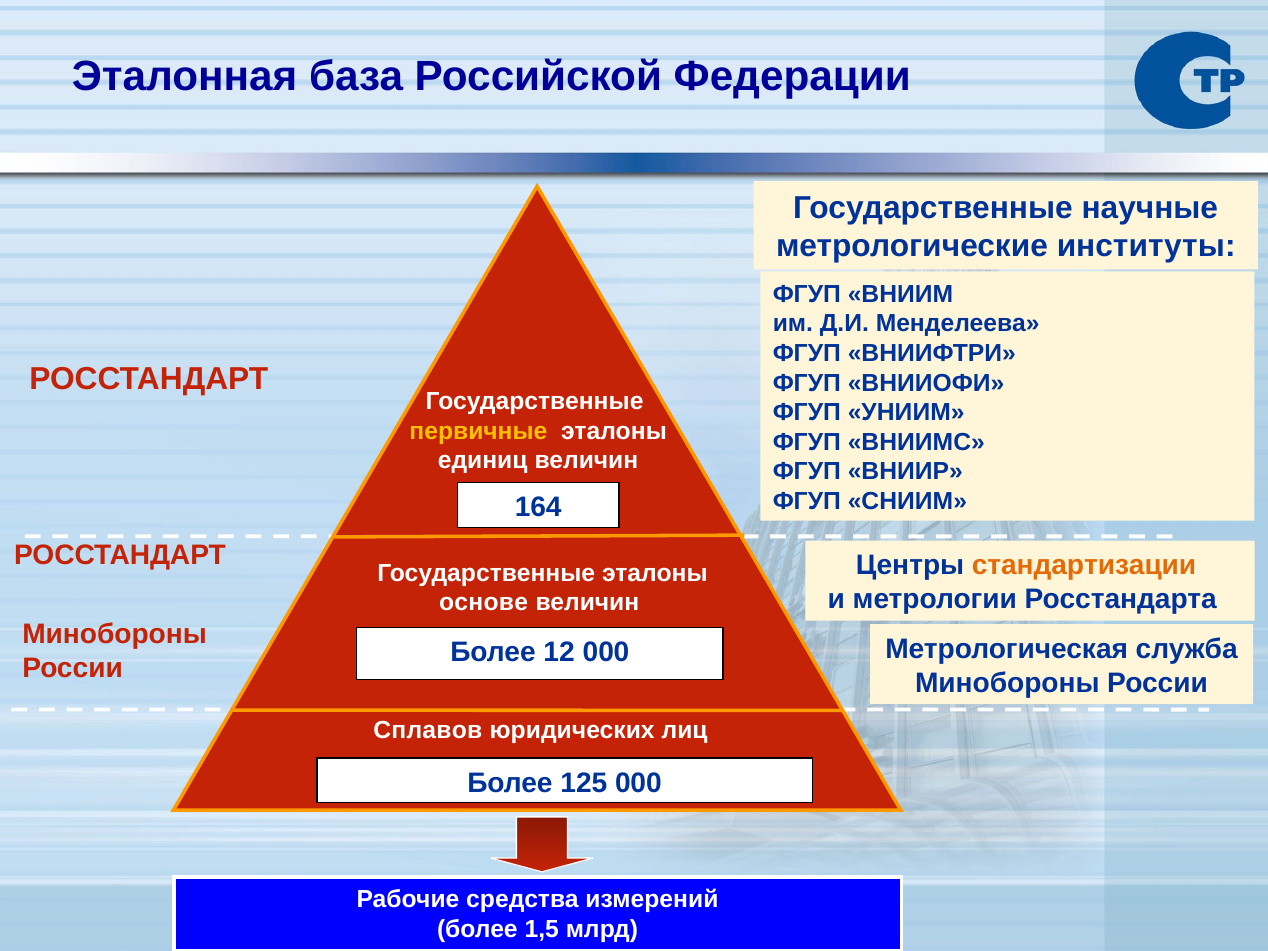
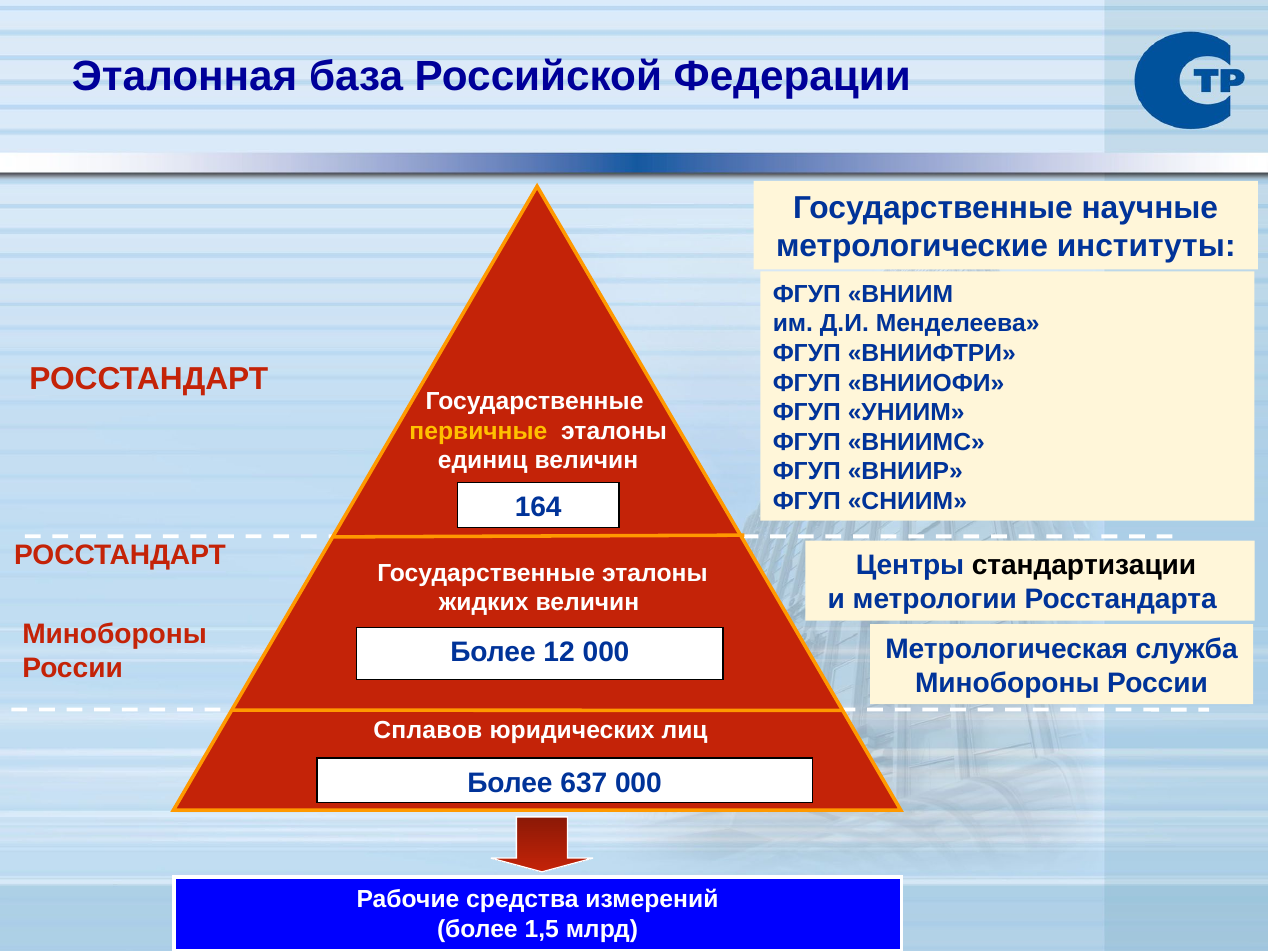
стандартизации colour: orange -> black
основе: основе -> жидких
125: 125 -> 637
